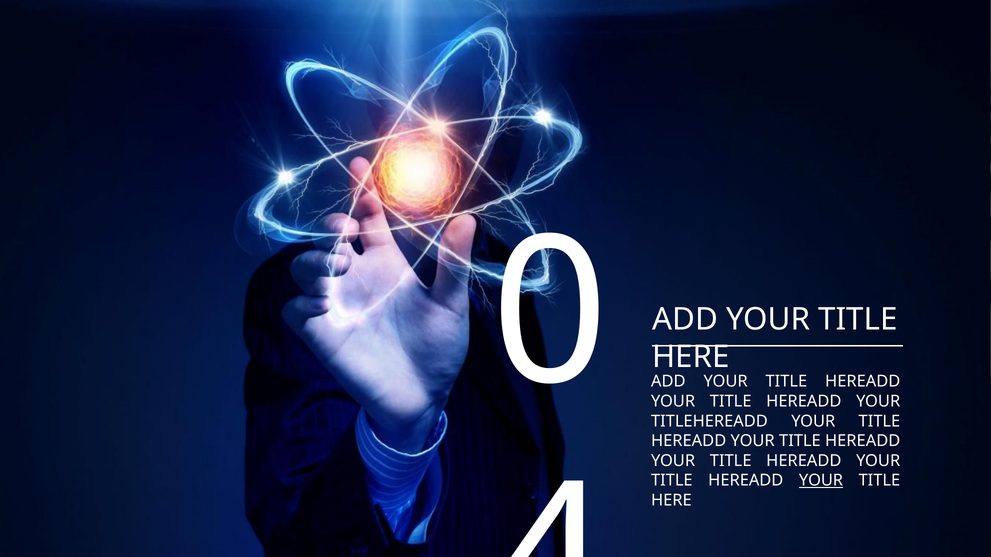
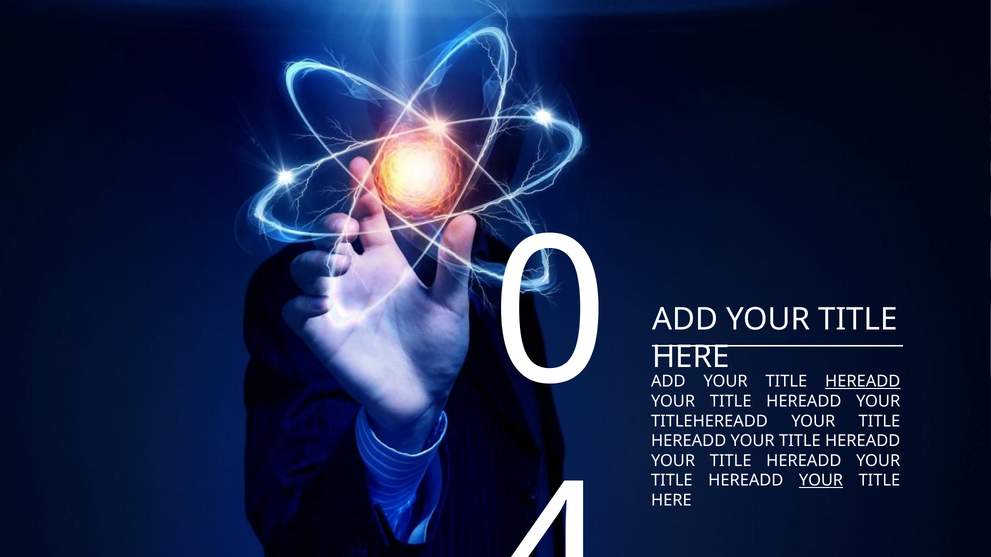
HEREADD at (863, 382) underline: none -> present
